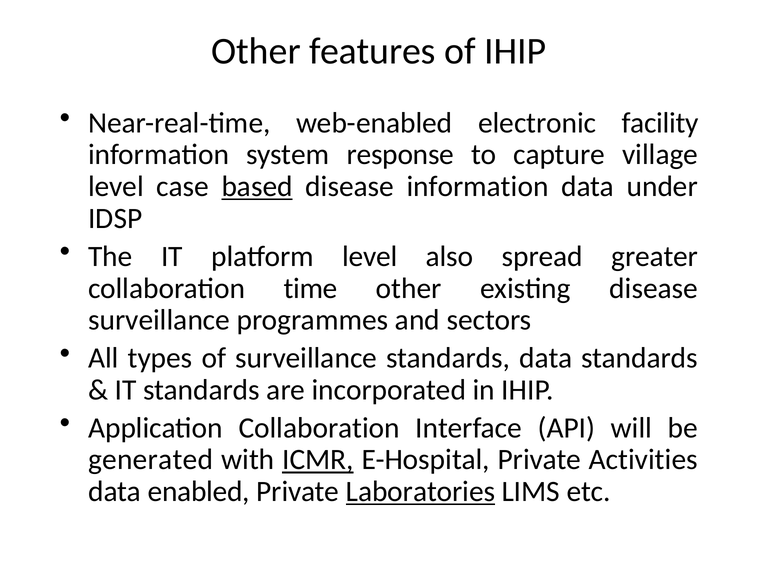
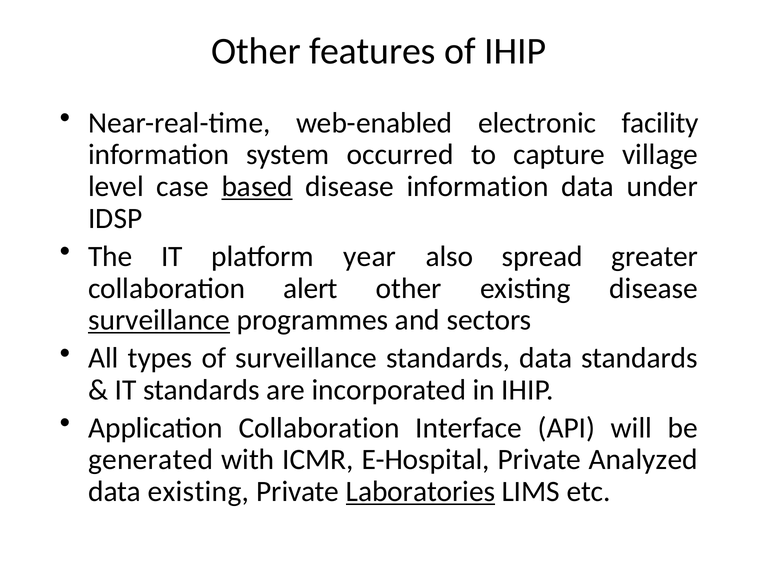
response: response -> occurred
platform level: level -> year
time: time -> alert
surveillance at (159, 320) underline: none -> present
ICMR underline: present -> none
Activities: Activities -> Analyzed
data enabled: enabled -> existing
